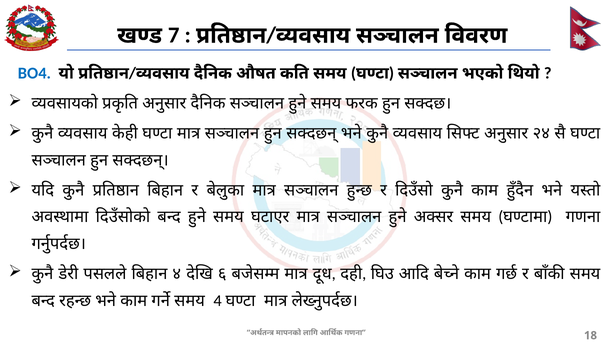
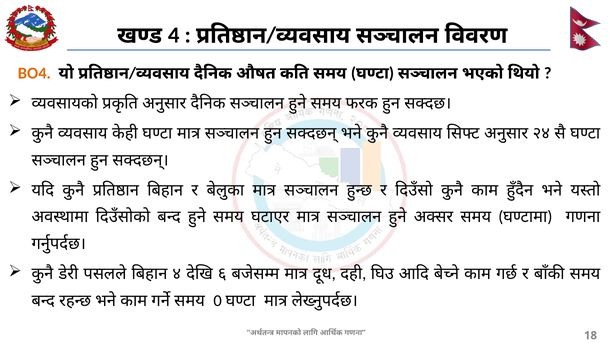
7: 7 -> 4
BO4 colour: blue -> orange
4: 4 -> 0
